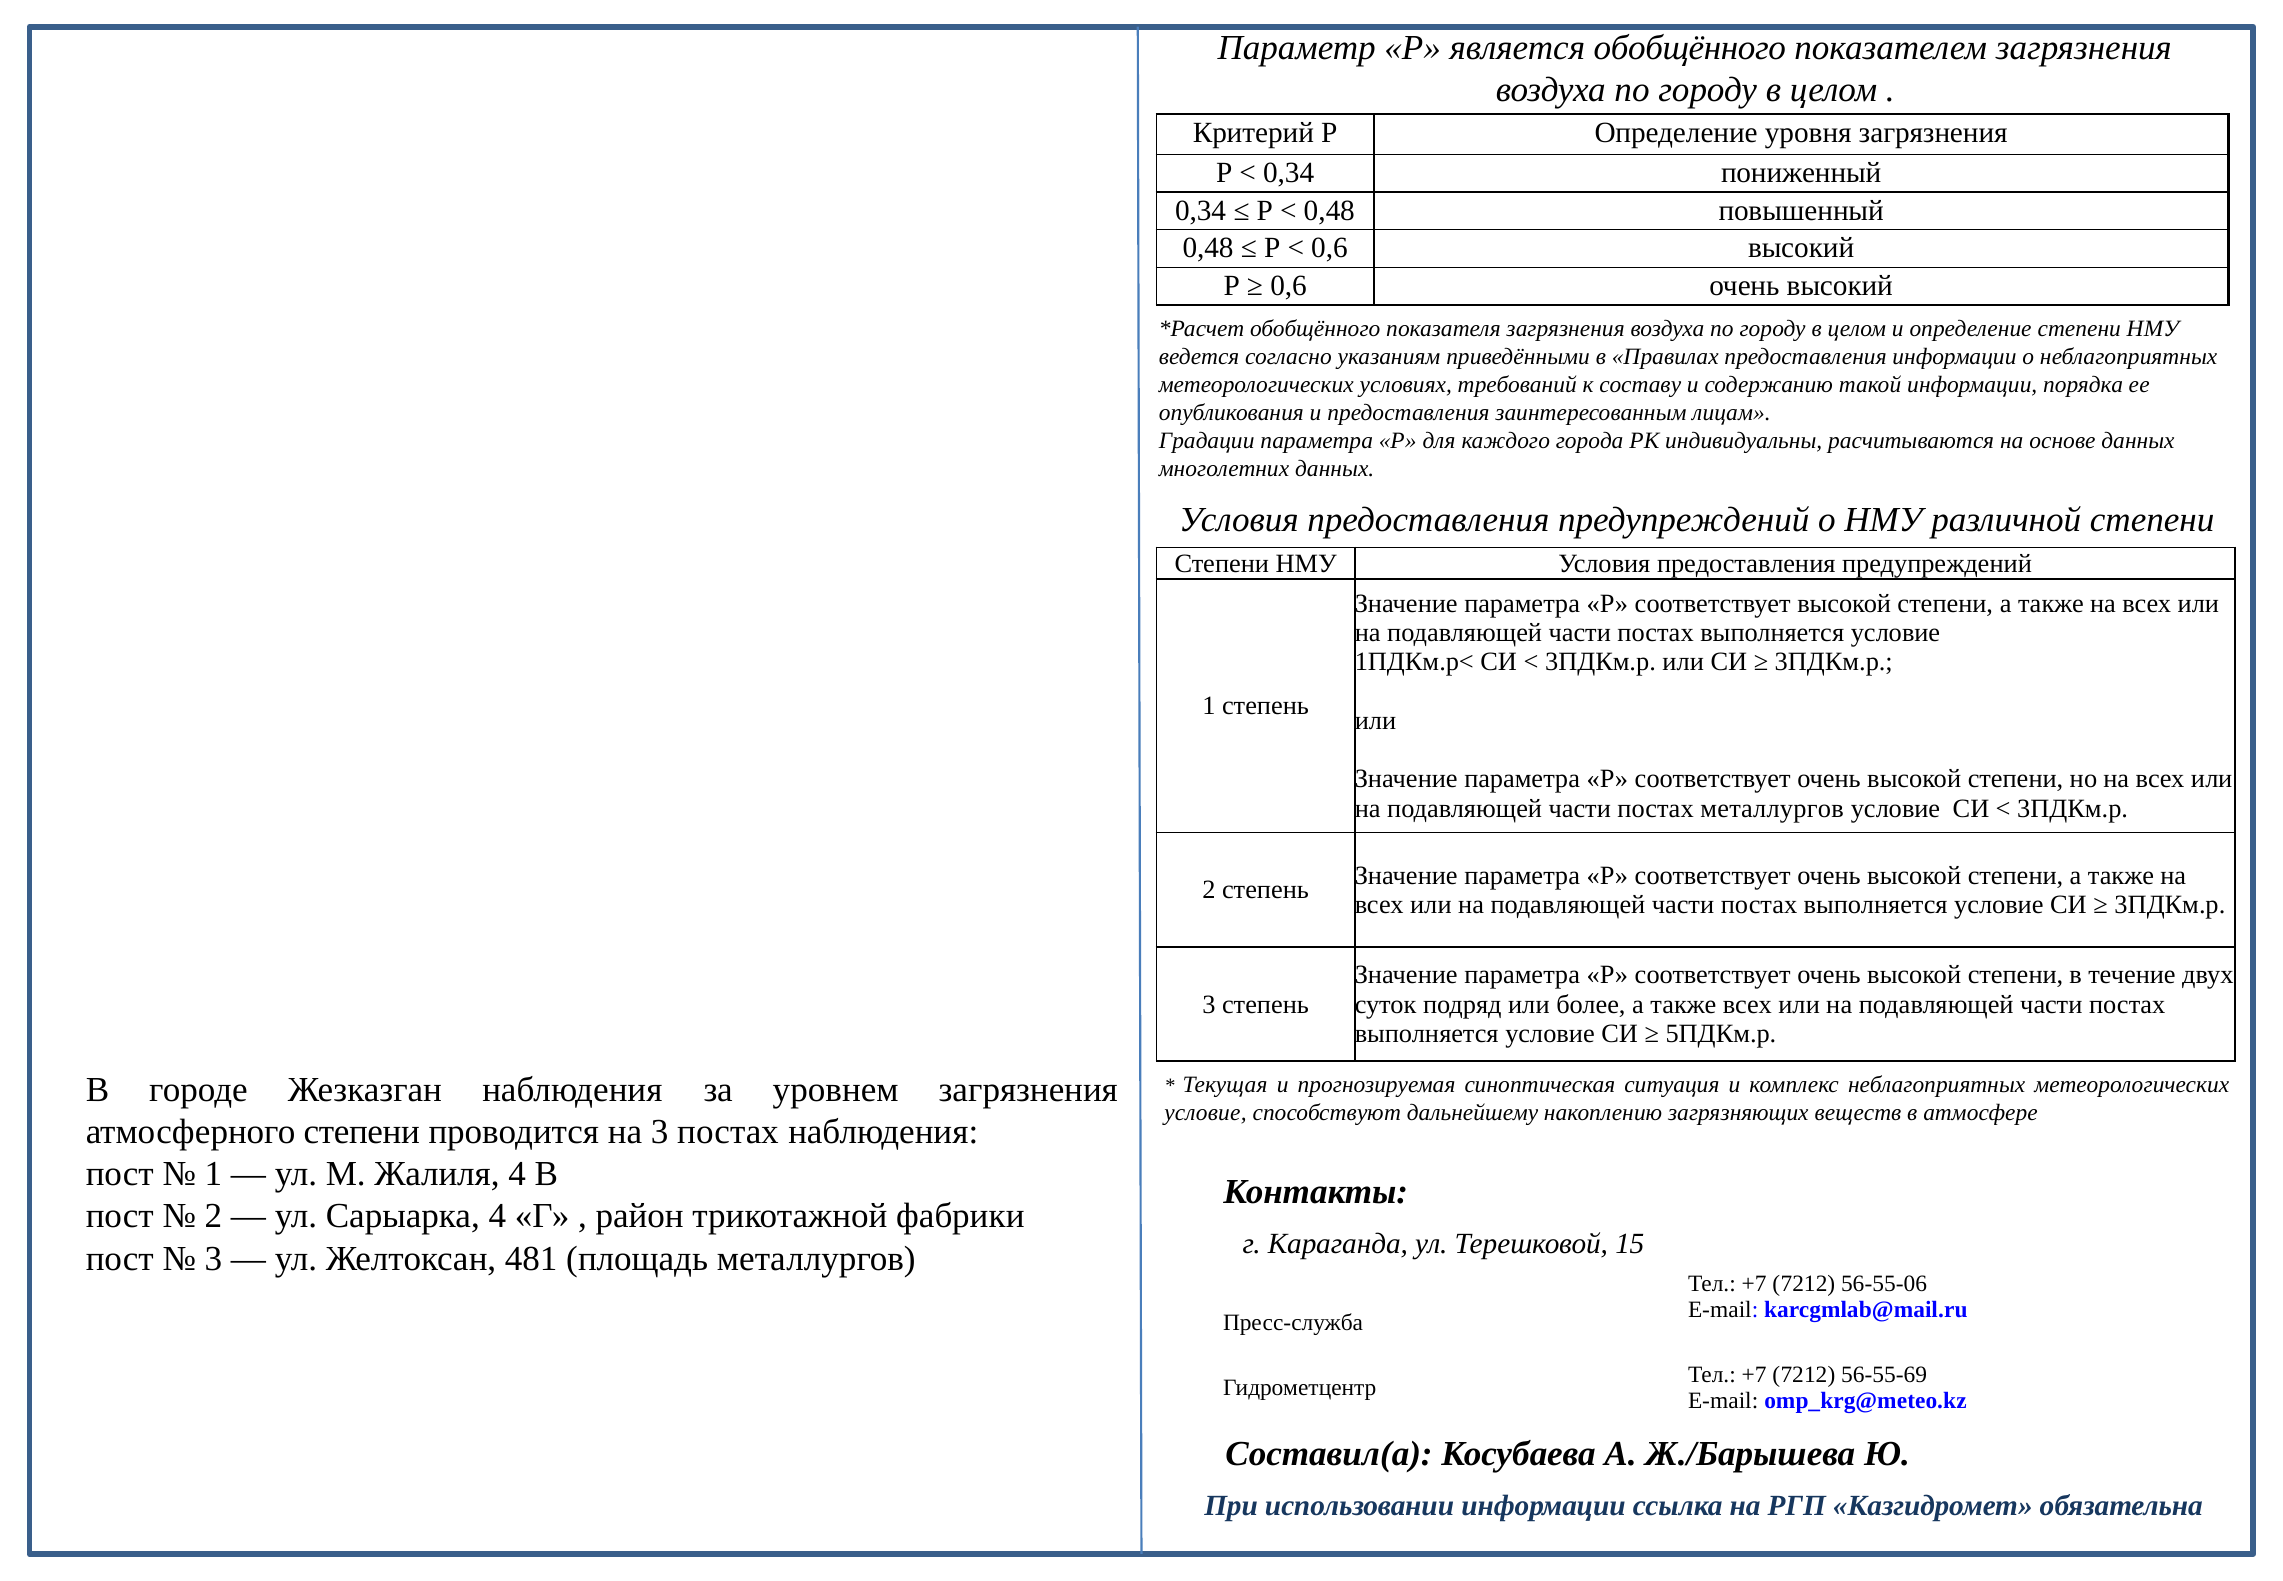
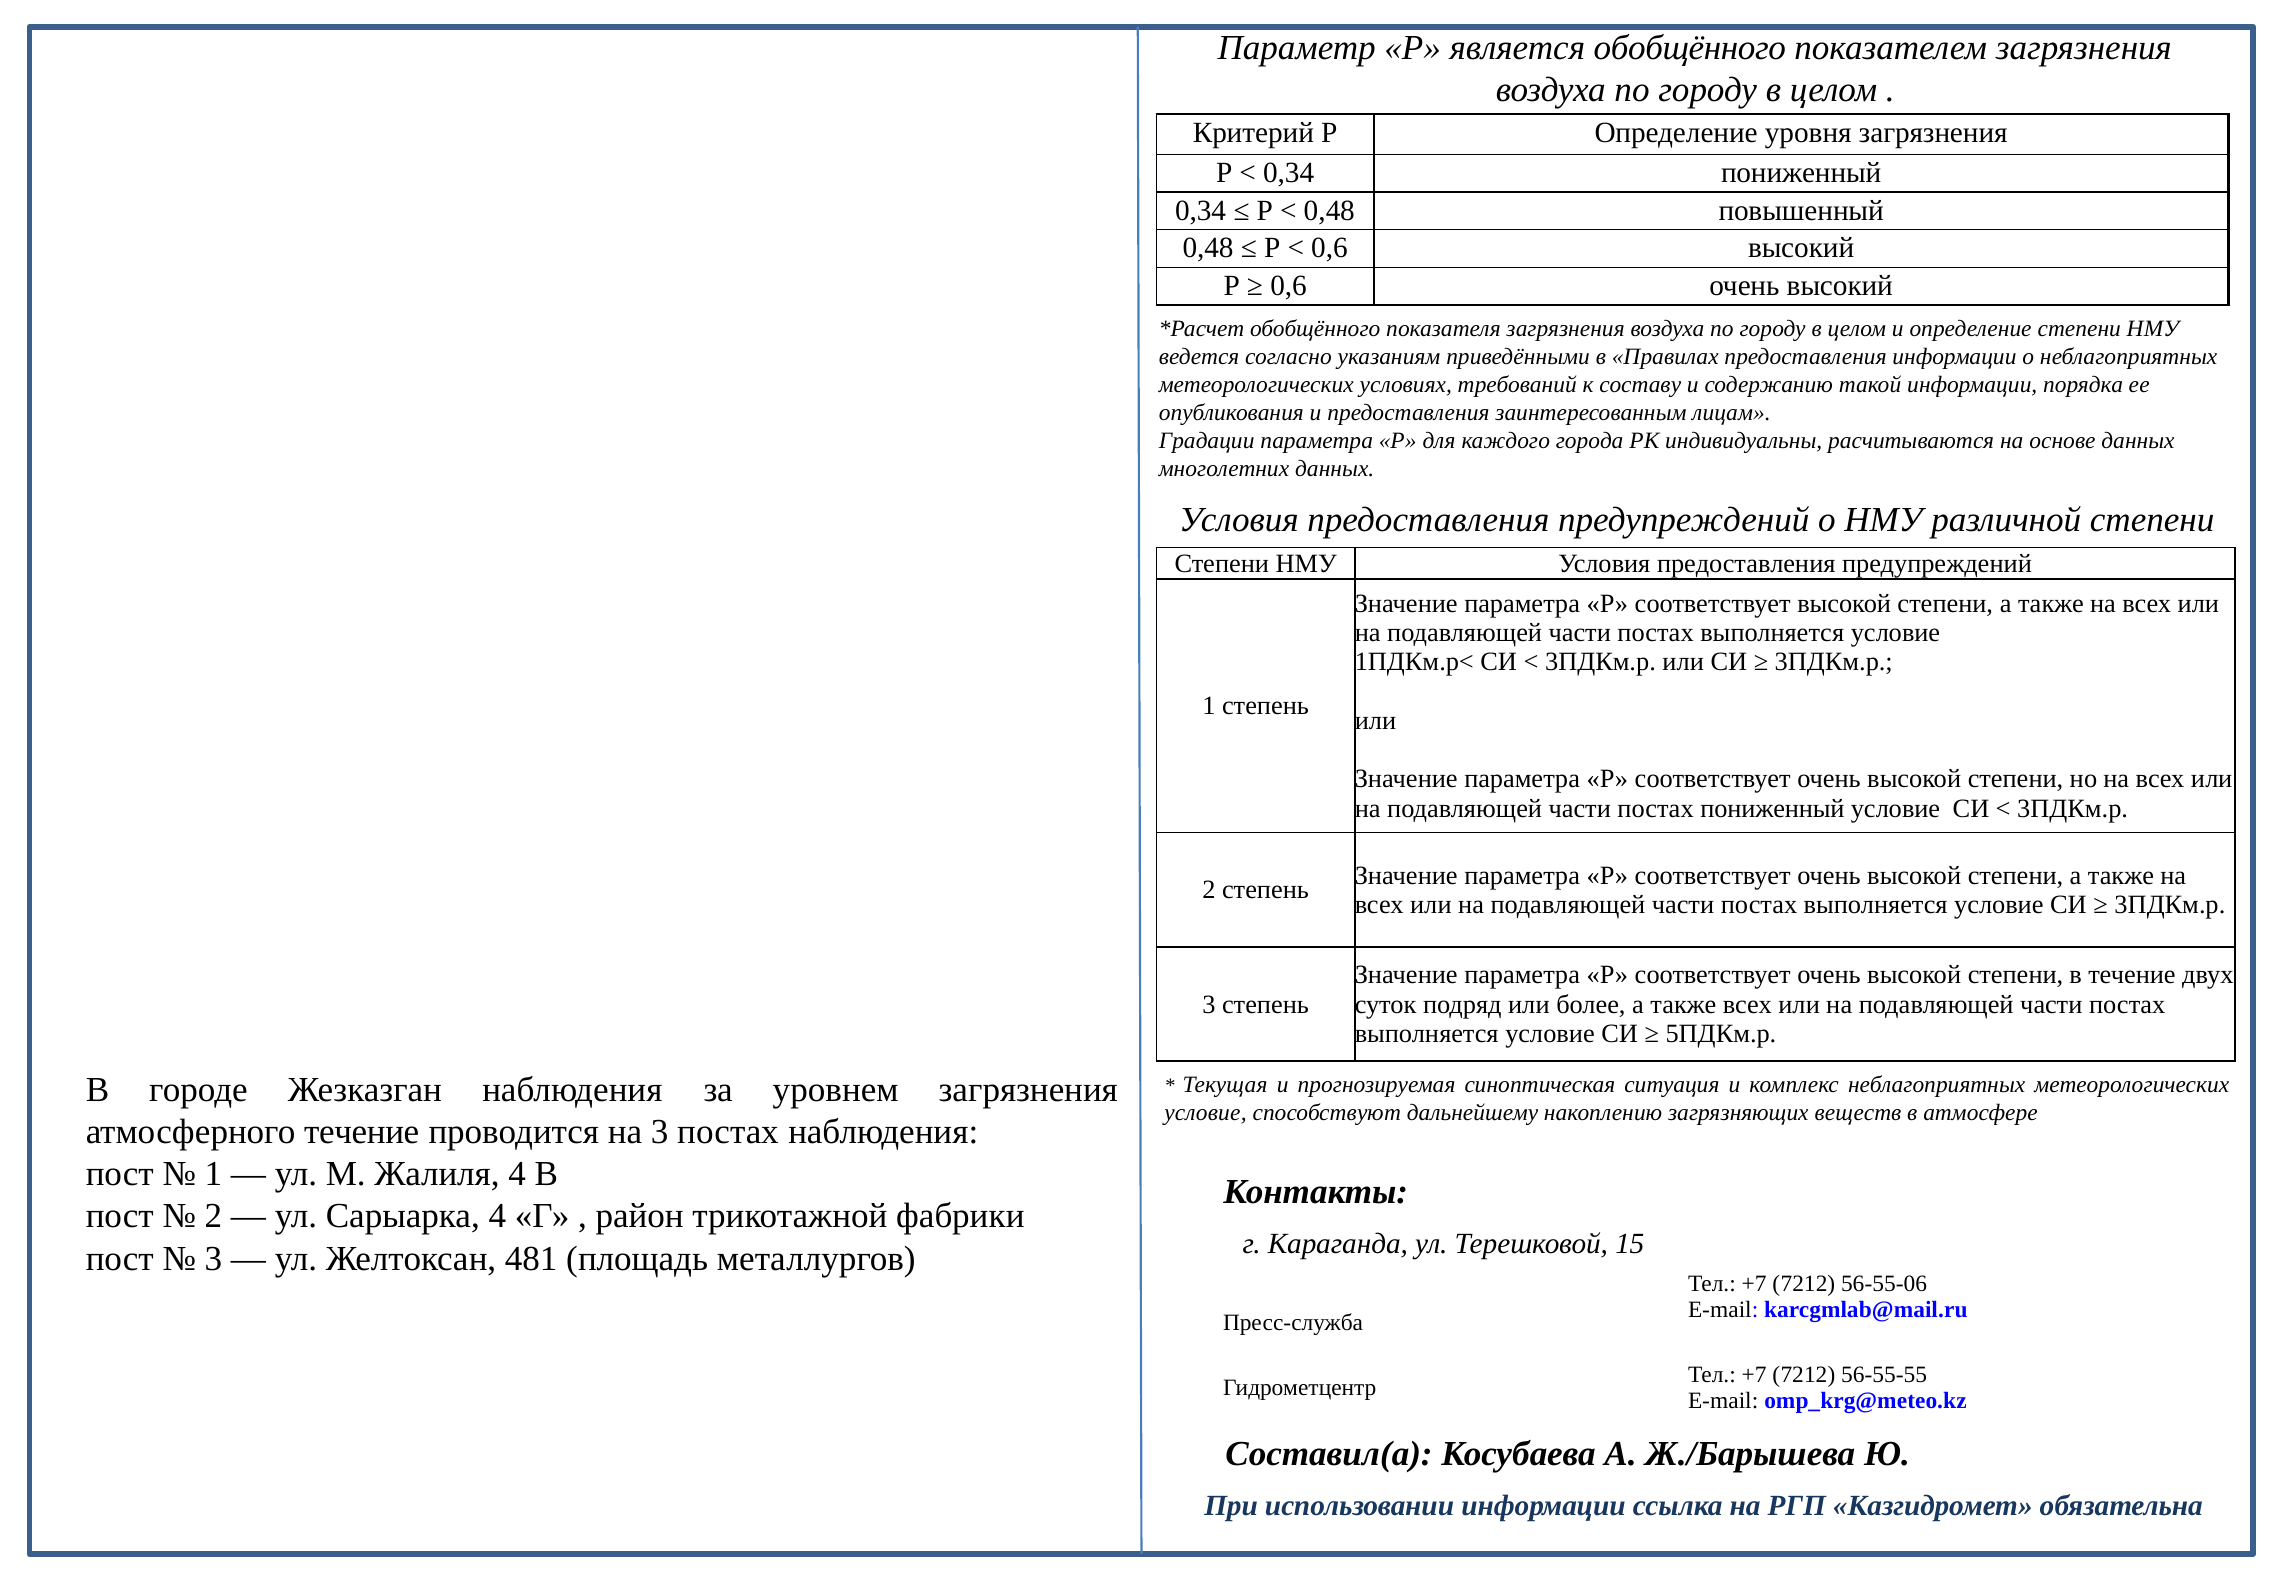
постах металлургов: металлургов -> пониженный
атмосферного степени: степени -> течение
56-55-69: 56-55-69 -> 56-55-55
